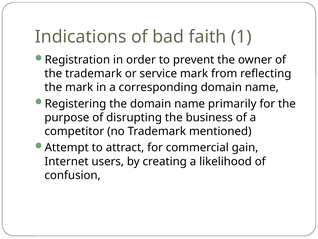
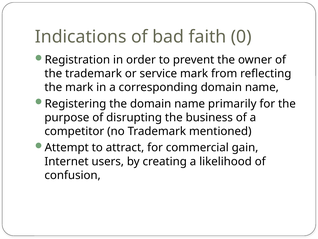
1: 1 -> 0
